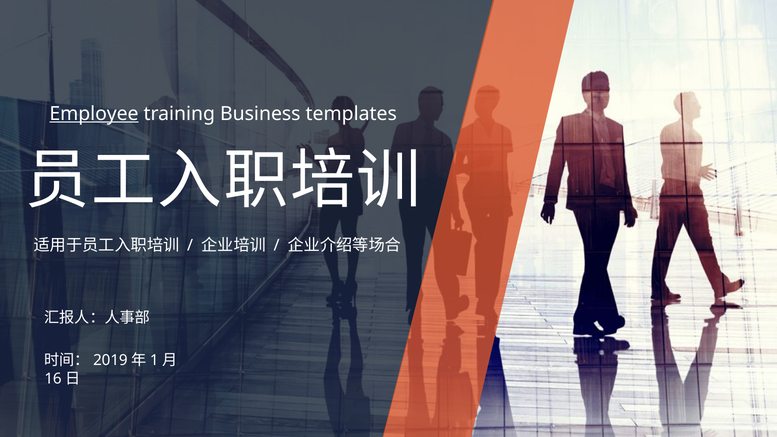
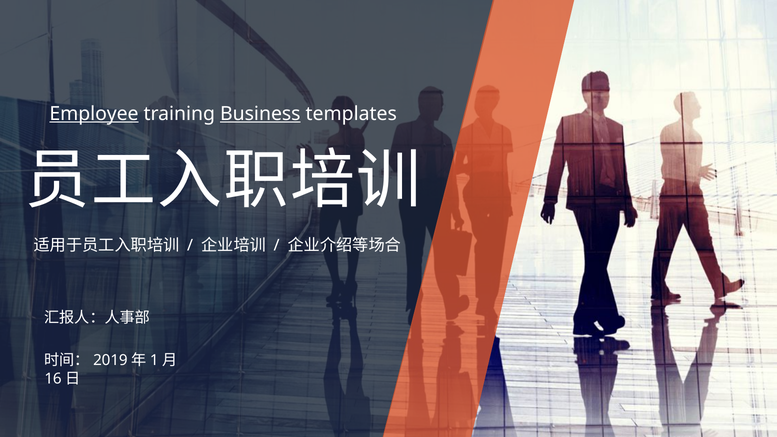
Business underline: none -> present
